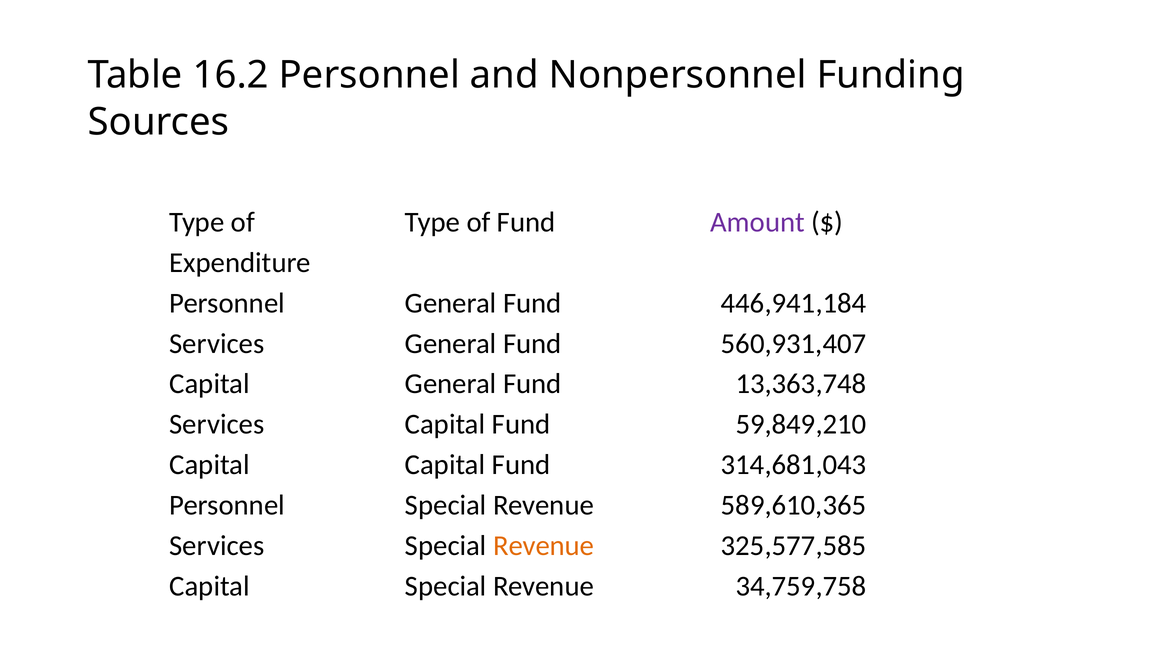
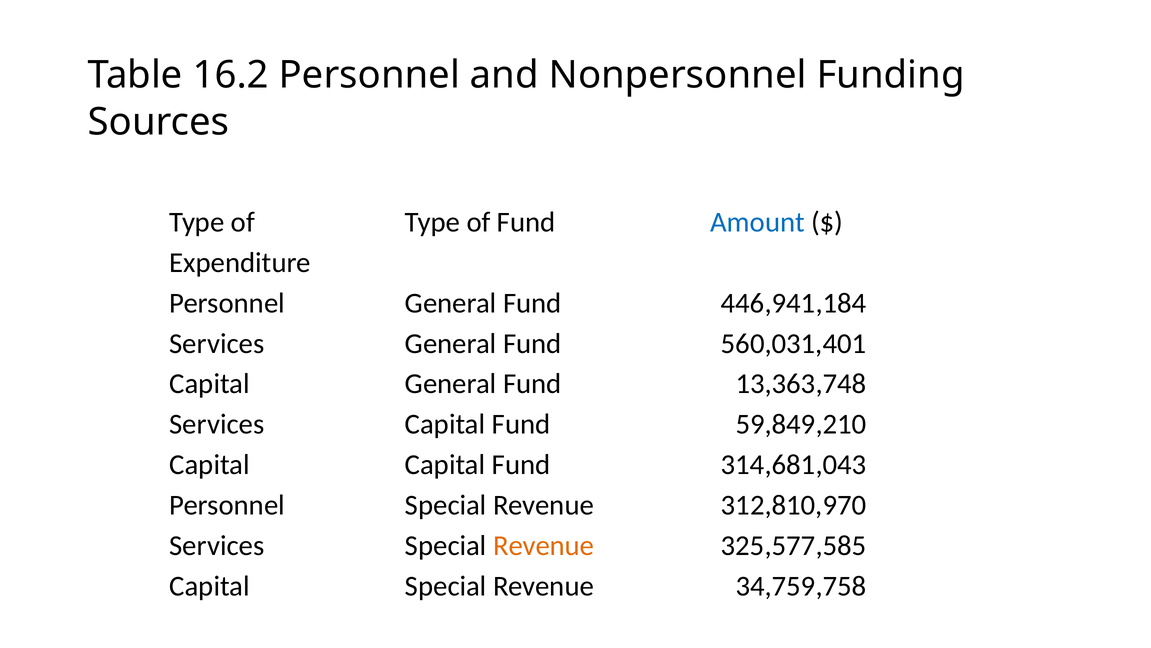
Amount colour: purple -> blue
560,931,407: 560,931,407 -> 560,031,401
589,610,365: 589,610,365 -> 312,810,970
